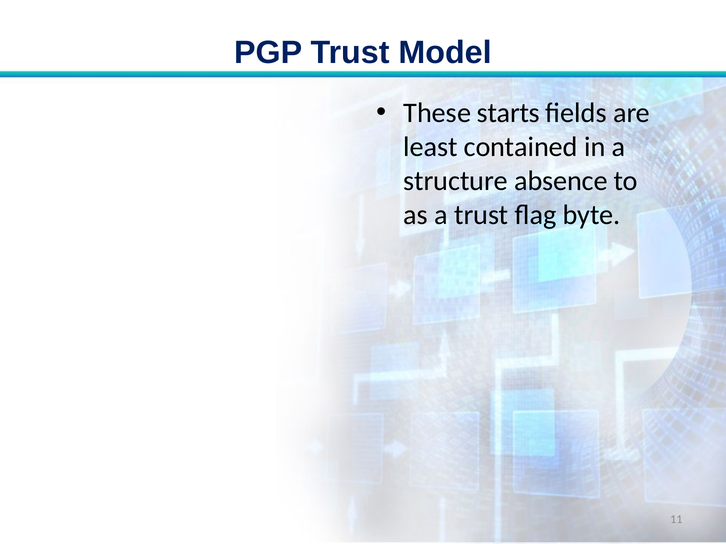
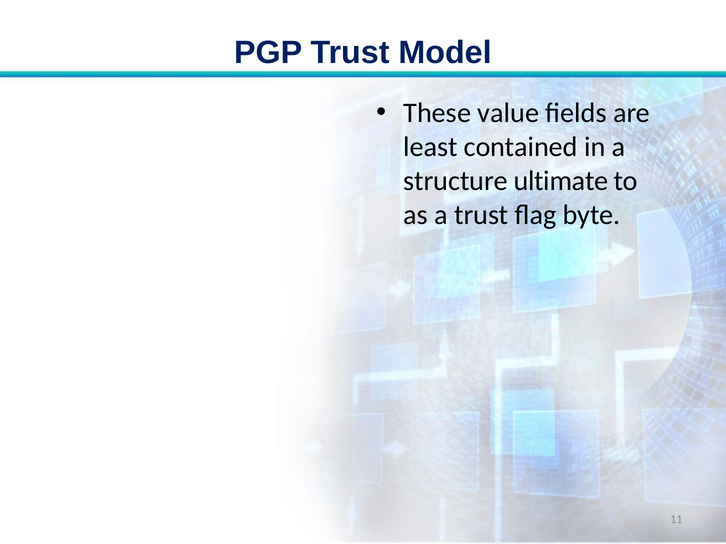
starts: starts -> value
absence: absence -> ultimate
